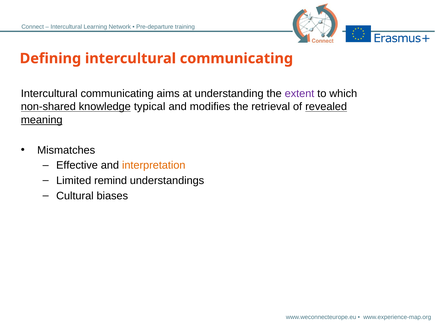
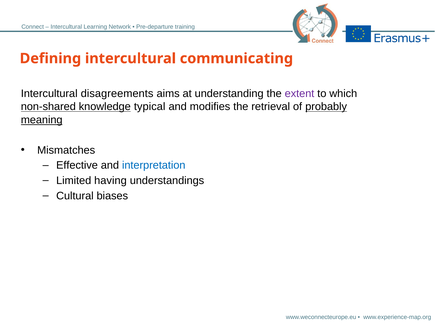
communicating at (117, 94): communicating -> disagreements
revealed: revealed -> probably
interpretation colour: orange -> blue
remind: remind -> having
